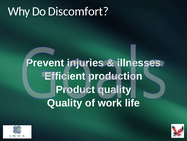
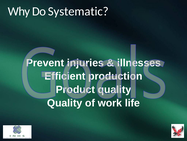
Discomfort: Discomfort -> Systematic
